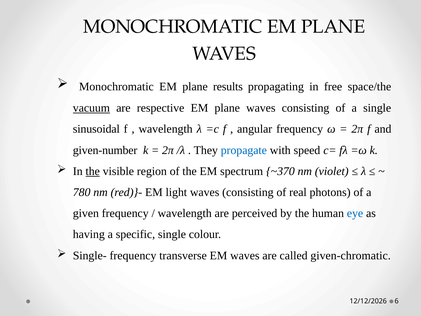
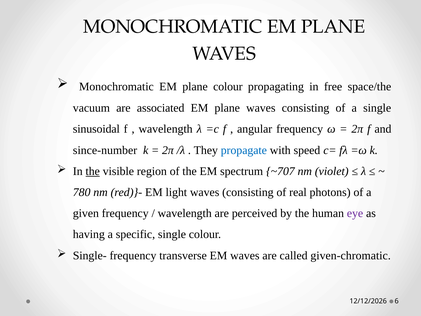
plane results: results -> colour
vacuum underline: present -> none
respective: respective -> associated
given-number: given-number -> since-number
~370: ~370 -> ~707
eye colour: blue -> purple
